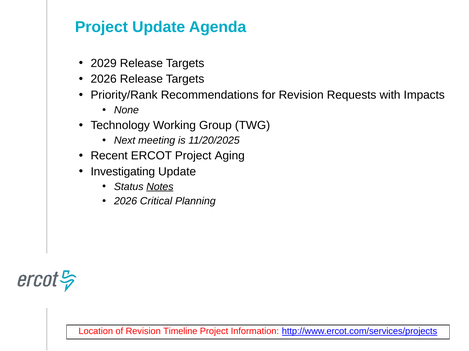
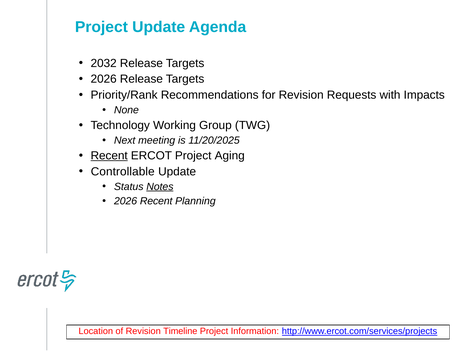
2029: 2029 -> 2032
Recent at (109, 156) underline: none -> present
Investigating: Investigating -> Controllable
2026 Critical: Critical -> Recent
